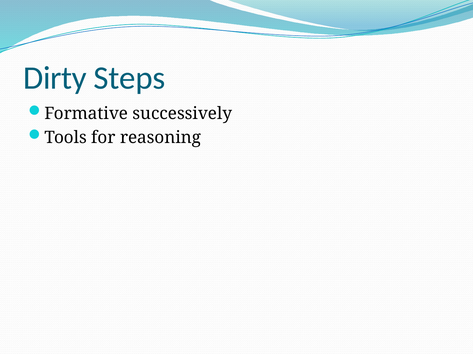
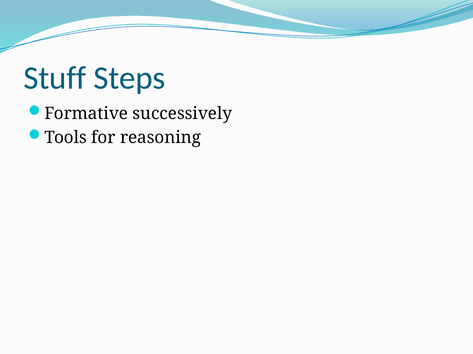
Dirty: Dirty -> Stuff
